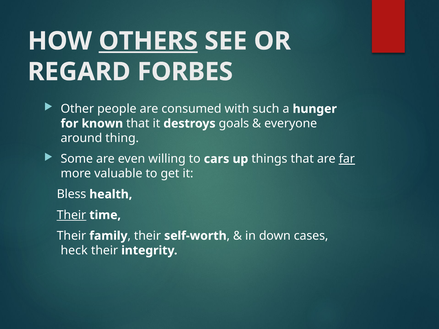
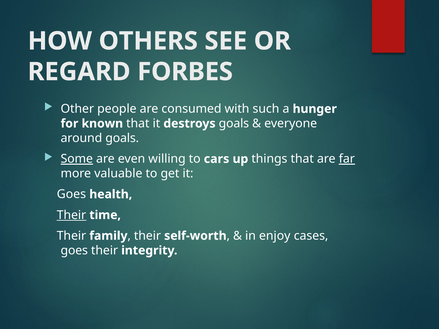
OTHERS underline: present -> none
around thing: thing -> goals
Some underline: none -> present
Bless at (72, 194): Bless -> Goes
down: down -> enjoy
heck at (74, 251): heck -> goes
